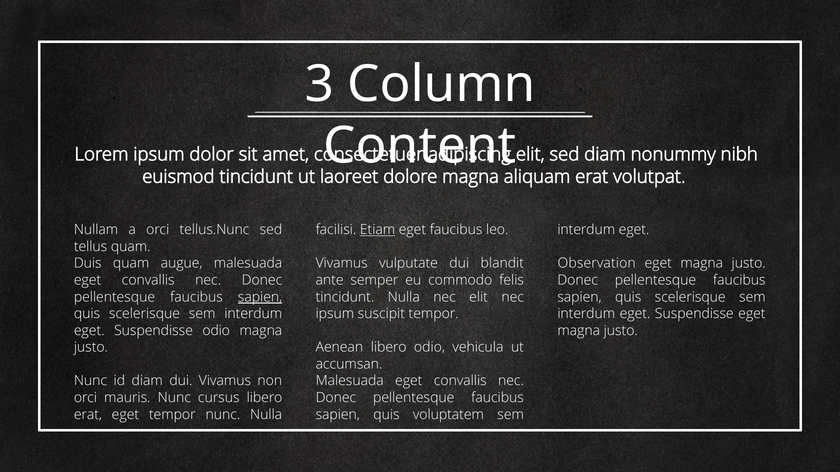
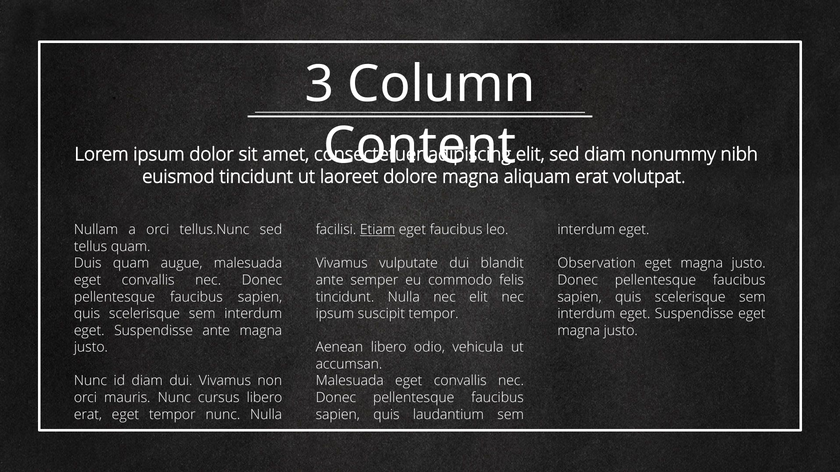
sapien at (260, 297) underline: present -> none
Suspendisse odio: odio -> ante
voluptatem: voluptatem -> laudantium
